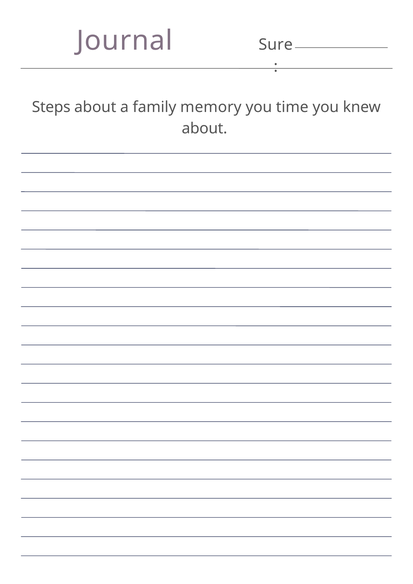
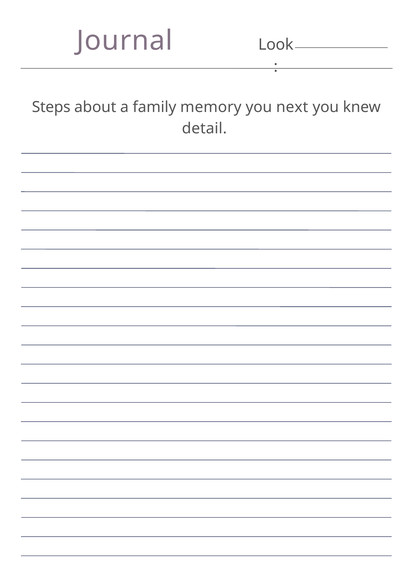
Sure: Sure -> Look
time: time -> next
about at (205, 129): about -> detail
